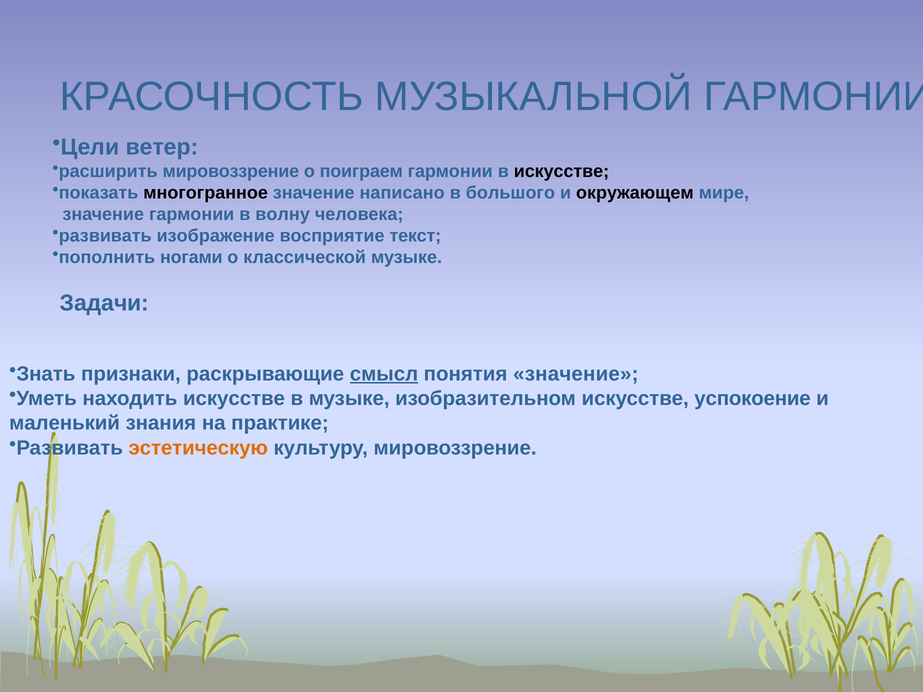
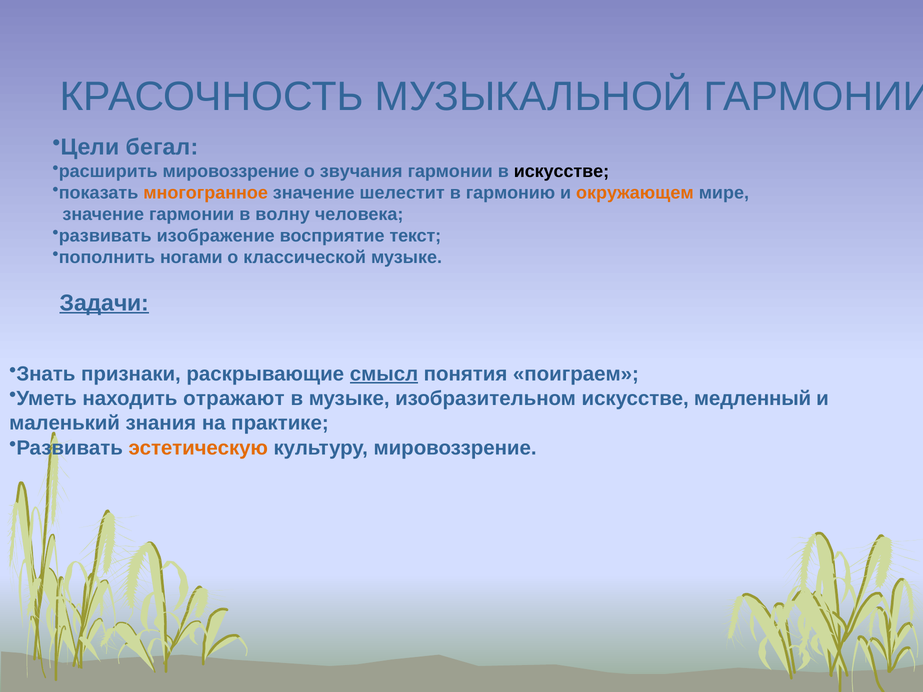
ветер: ветер -> бегал
поиграем: поиграем -> звучания
многогранное colour: black -> orange
написано: написано -> шелестит
большого: большого -> гармонию
окружающем colour: black -> orange
Задачи underline: none -> present
понятия значение: значение -> поиграем
находить искусстве: искусстве -> отражают
успокоение: успокоение -> медленный
